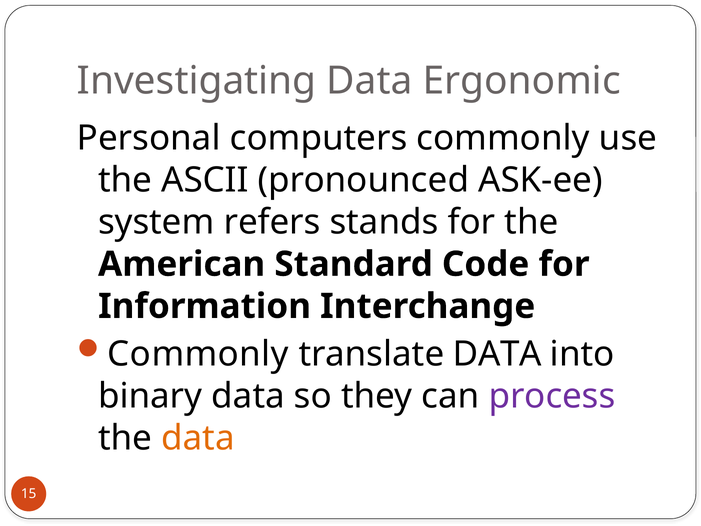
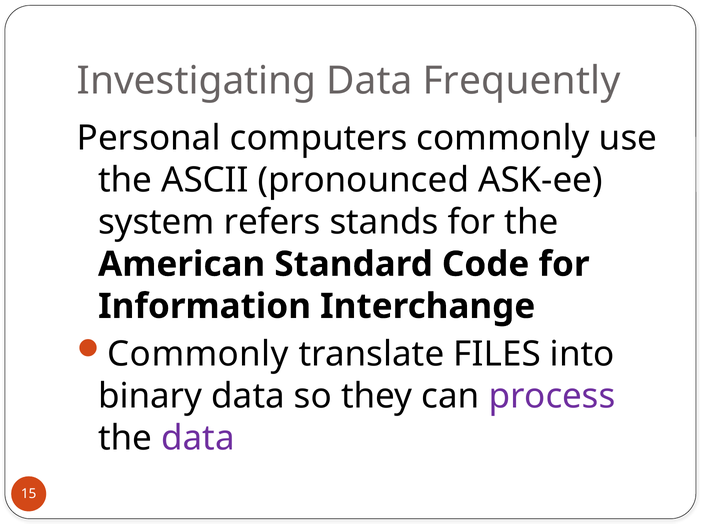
Ergonomic: Ergonomic -> Frequently
translate DATA: DATA -> FILES
data at (198, 438) colour: orange -> purple
